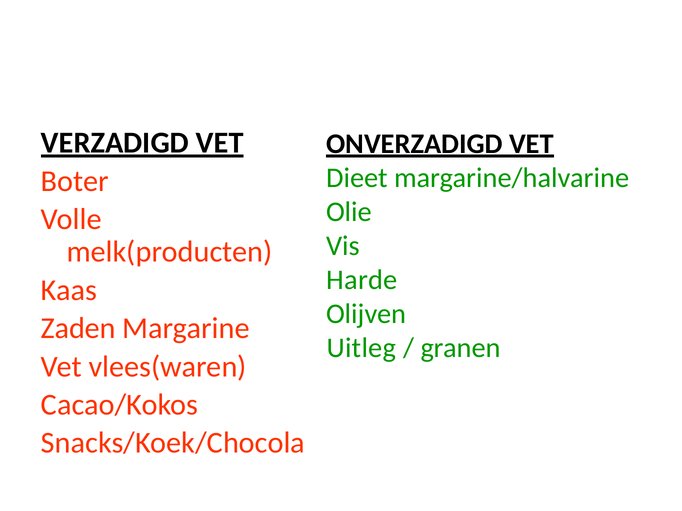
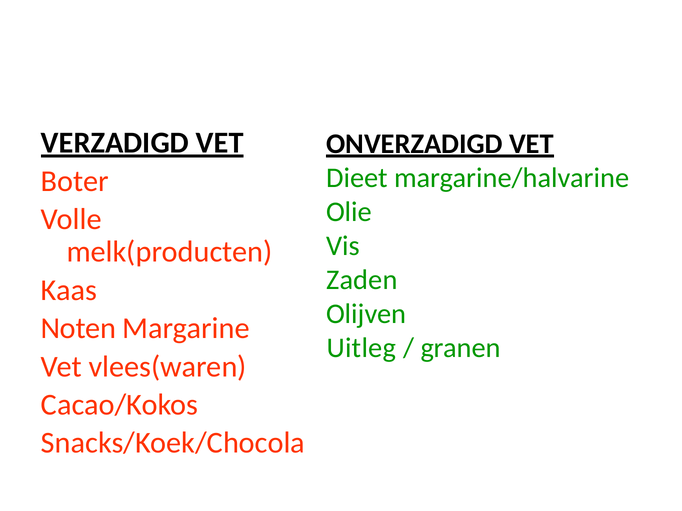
Harde: Harde -> Zaden
Zaden: Zaden -> Noten
